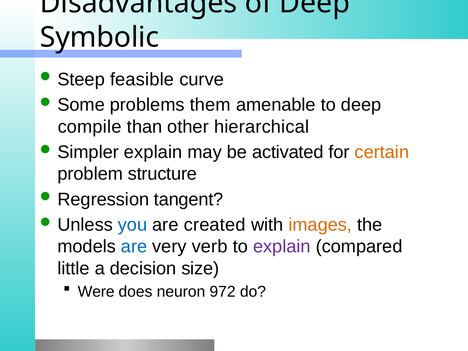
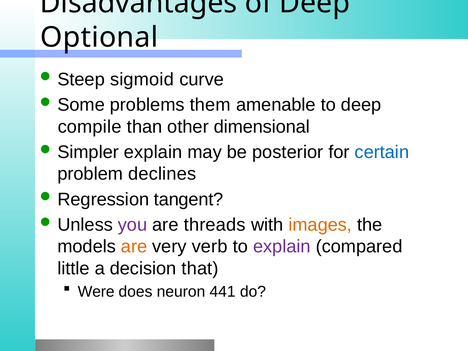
Symbolic: Symbolic -> Optional
feasible: feasible -> sigmoid
hierarchical: hierarchical -> dimensional
activated: activated -> posterior
certain colour: orange -> blue
structure: structure -> declines
you colour: blue -> purple
created: created -> threads
are at (134, 247) colour: blue -> orange
size: size -> that
972: 972 -> 441
